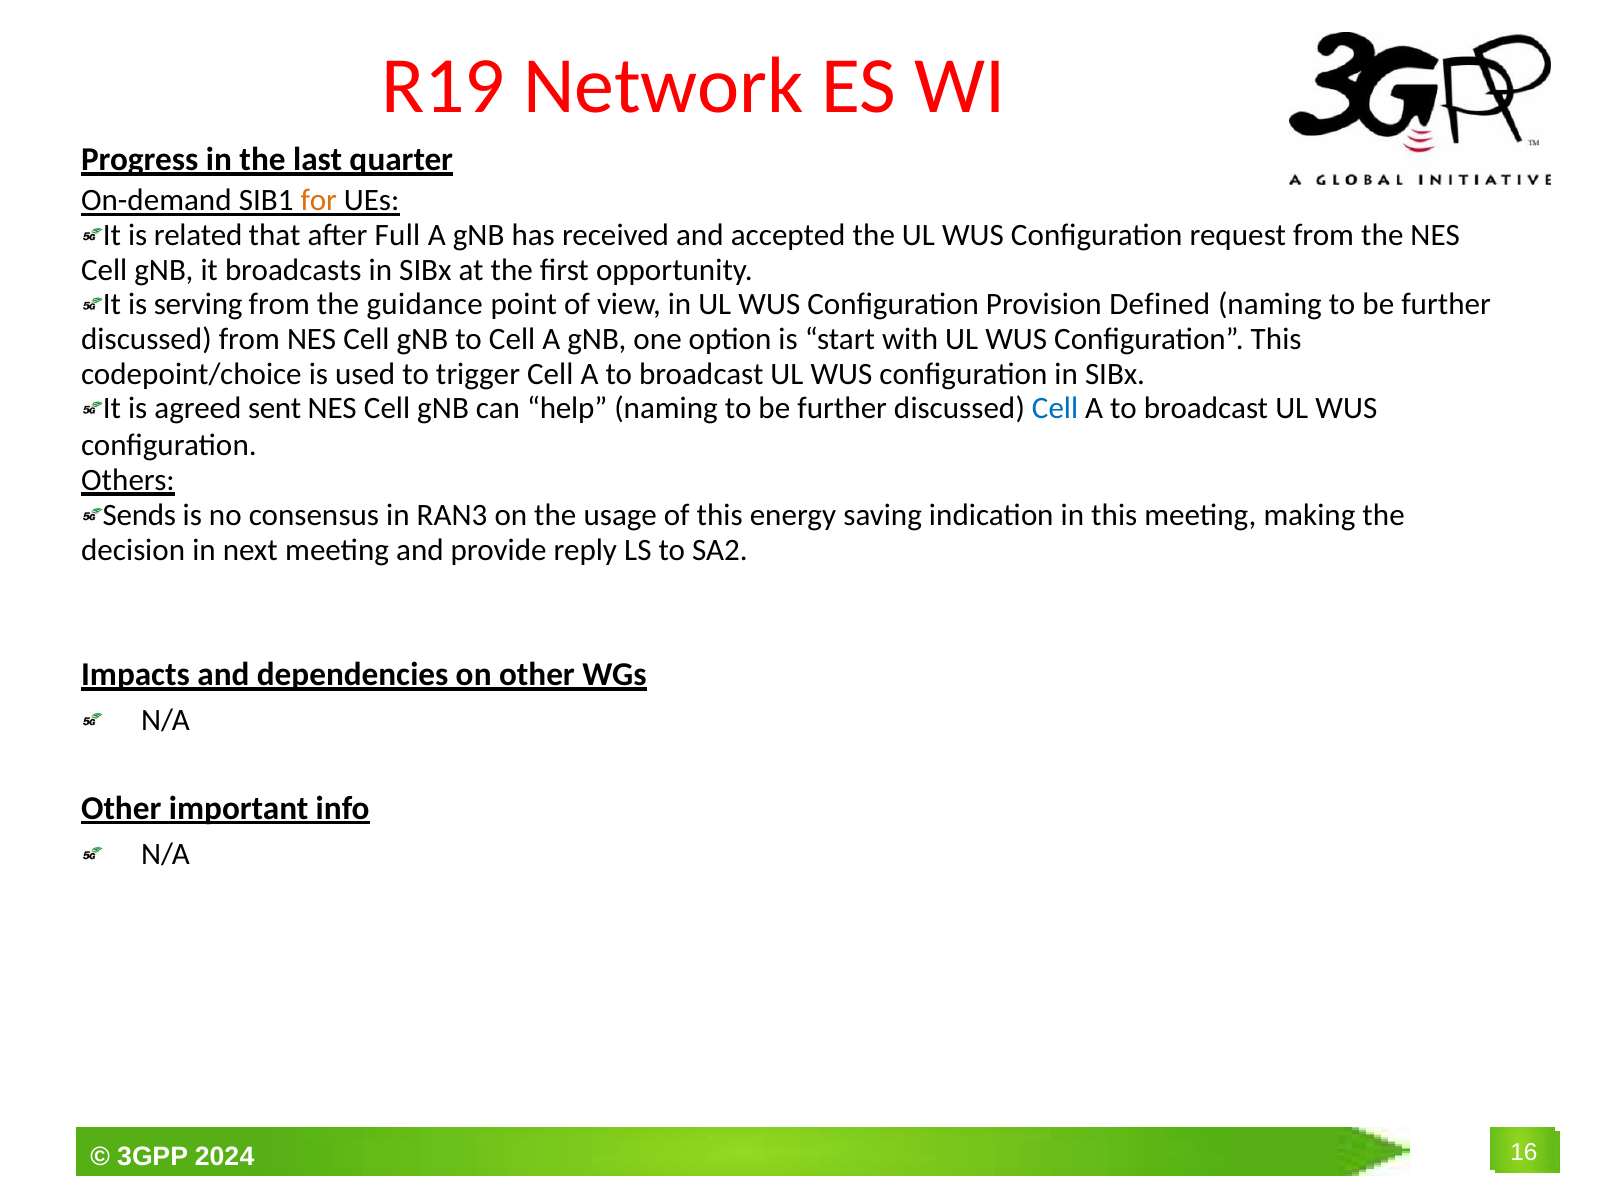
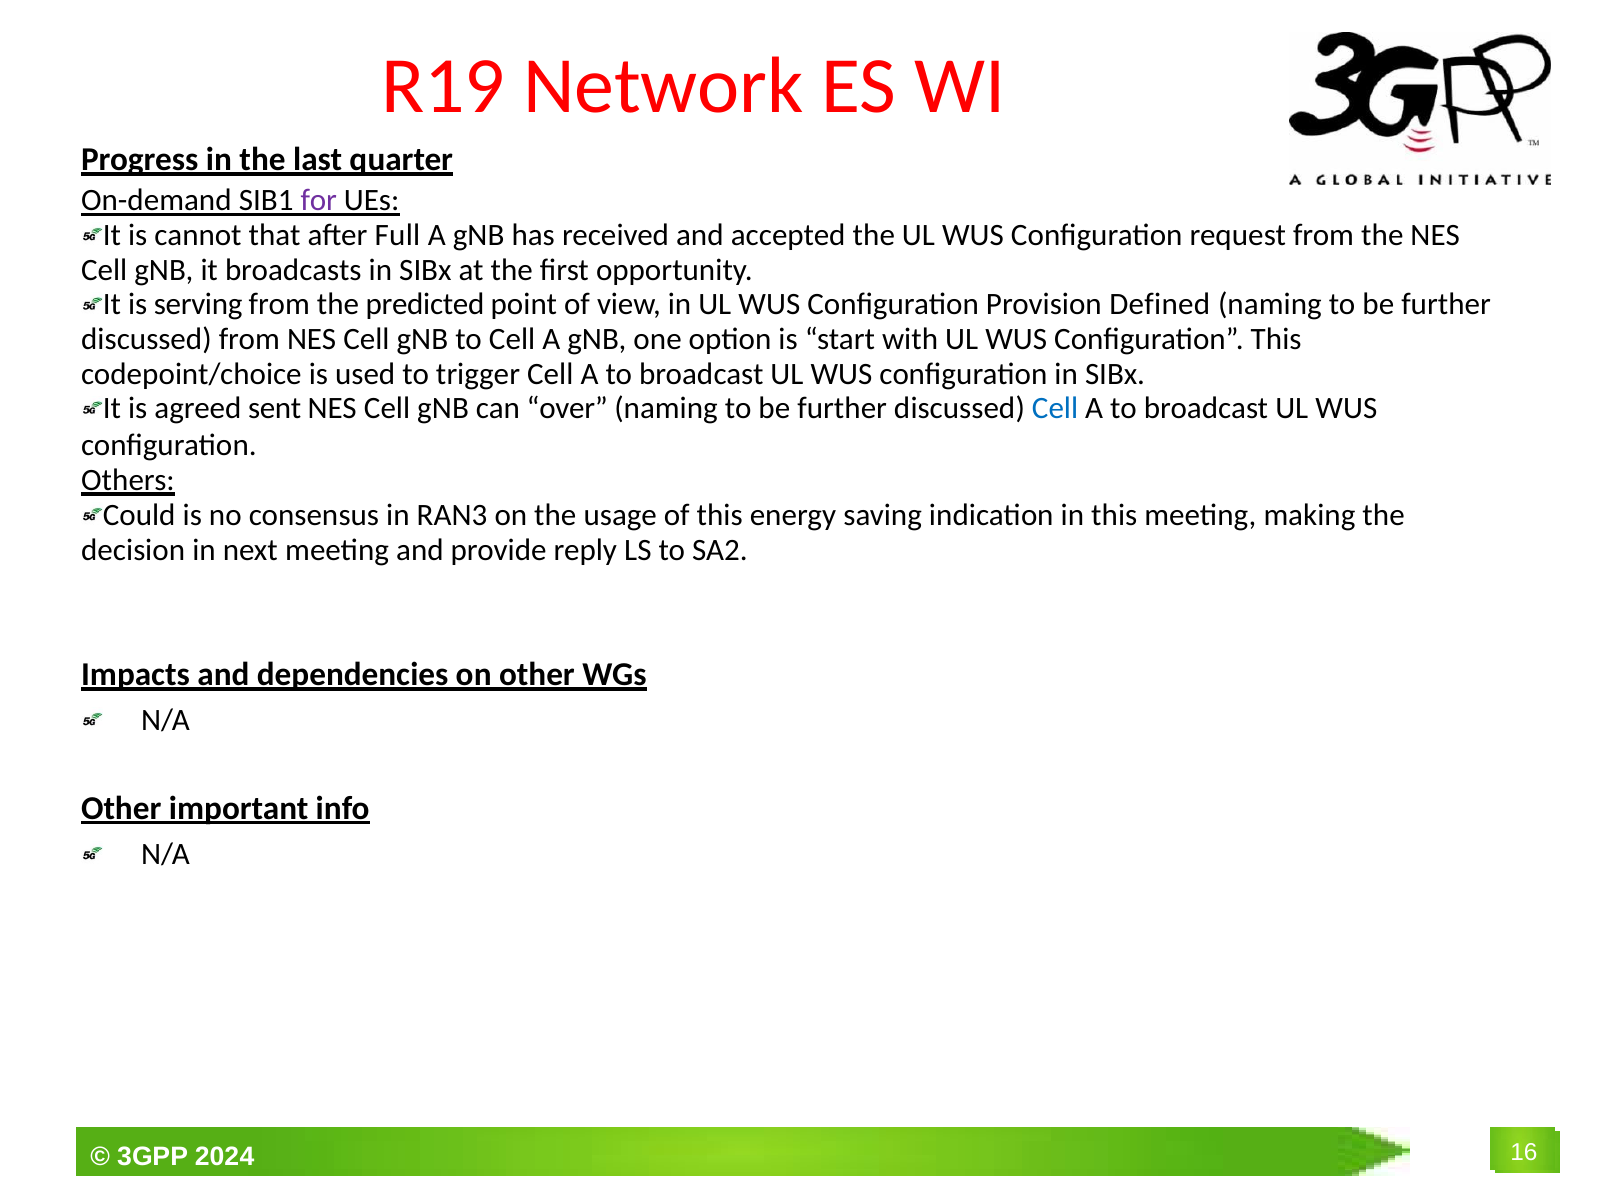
for colour: orange -> purple
related: related -> cannot
guidance: guidance -> predicted
help: help -> over
Sends: Sends -> Could
